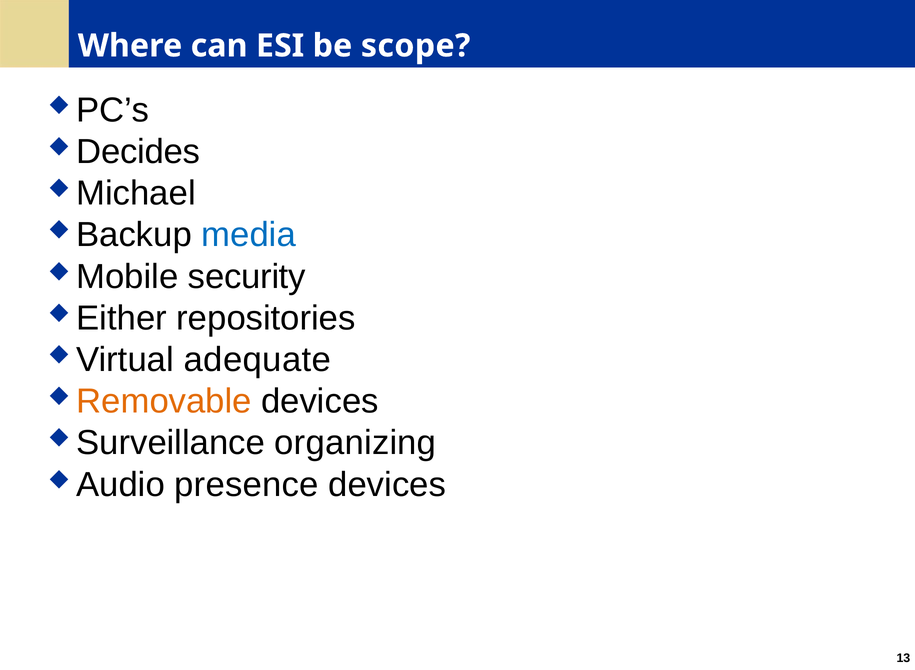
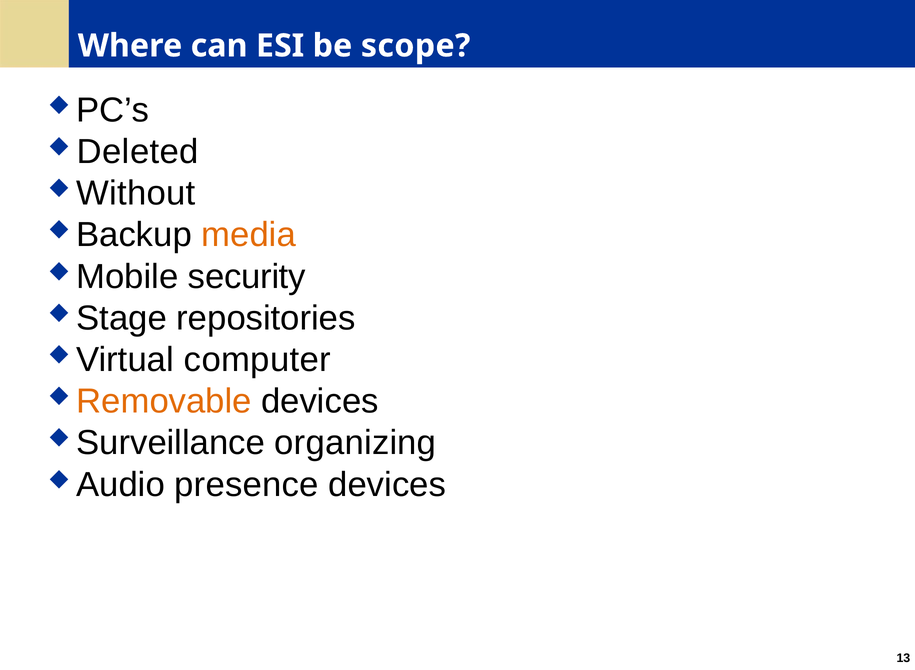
Decides: Decides -> Deleted
Michael: Michael -> Without
media colour: blue -> orange
Either: Either -> Stage
adequate: adequate -> computer
